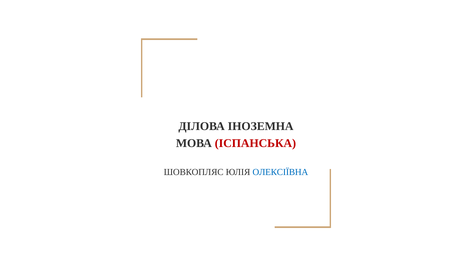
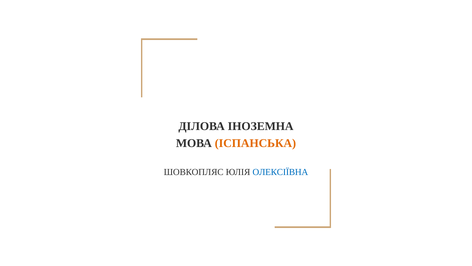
ІСПАНСЬКА colour: red -> orange
